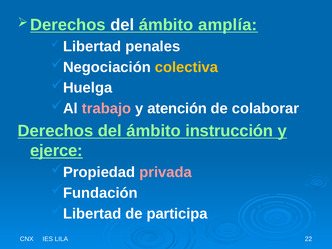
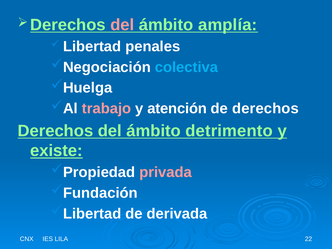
del at (122, 25) colour: white -> pink
colectiva colour: yellow -> light blue
de colaborar: colaborar -> derechos
instrucción: instrucción -> detrimento
ejerce: ejerce -> existe
participa: participa -> derivada
